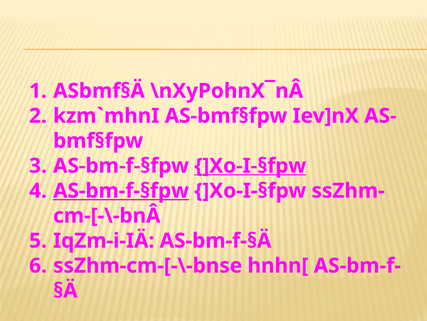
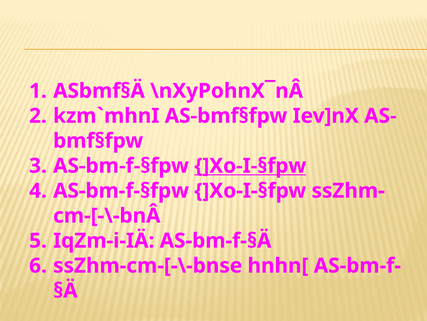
AS-bm-f-§fpw at (121, 190) underline: present -> none
